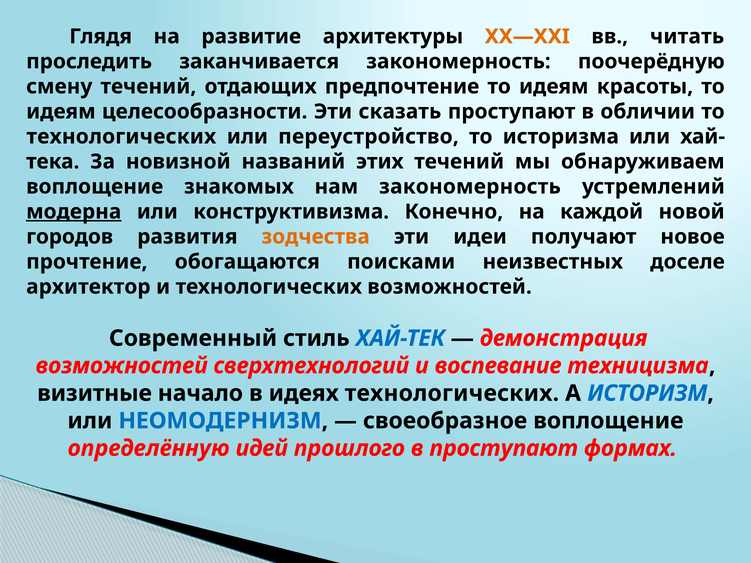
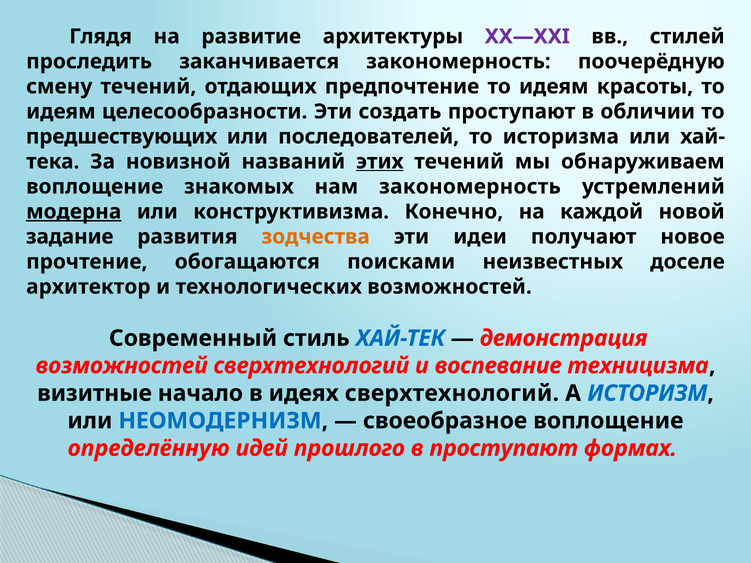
XX—XXI colour: orange -> purple
читать: читать -> стилей
сказать: сказать -> создать
технологических at (121, 137): технологических -> предшествующих
переустройство: переустройство -> последователей
этих underline: none -> present
городов: городов -> задание
идеях технологических: технологических -> сверхтехнологий
